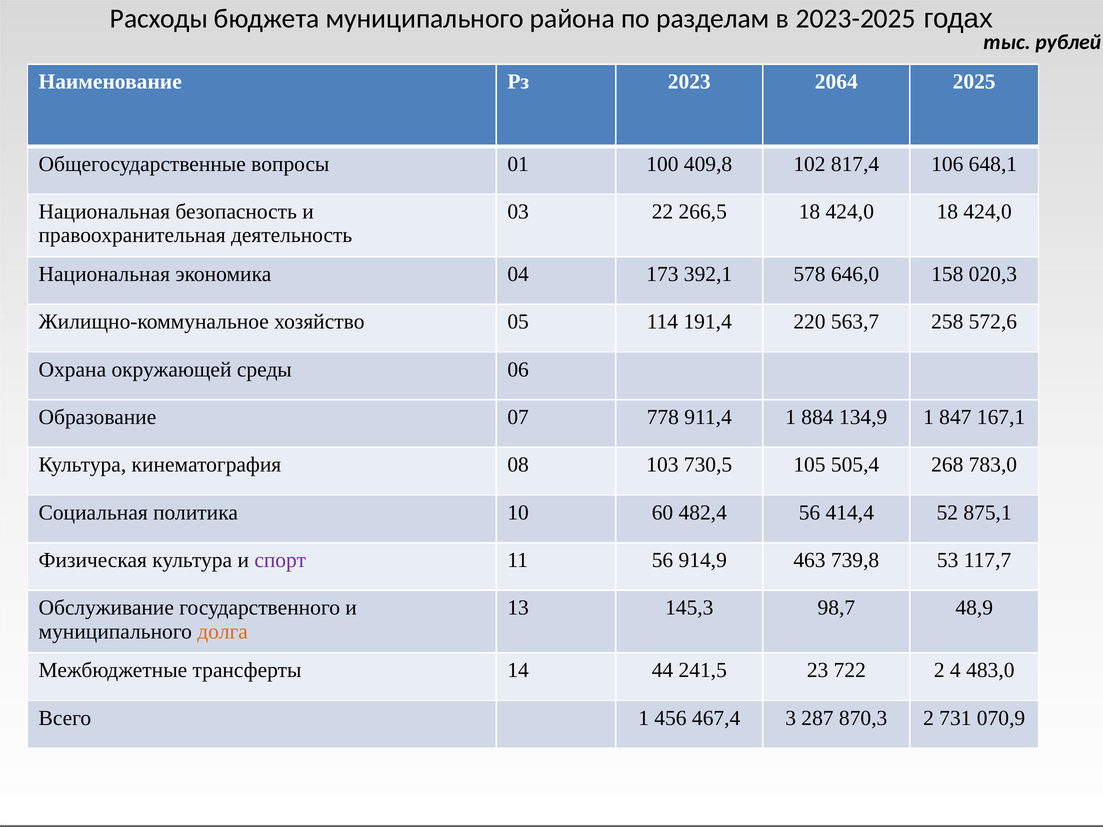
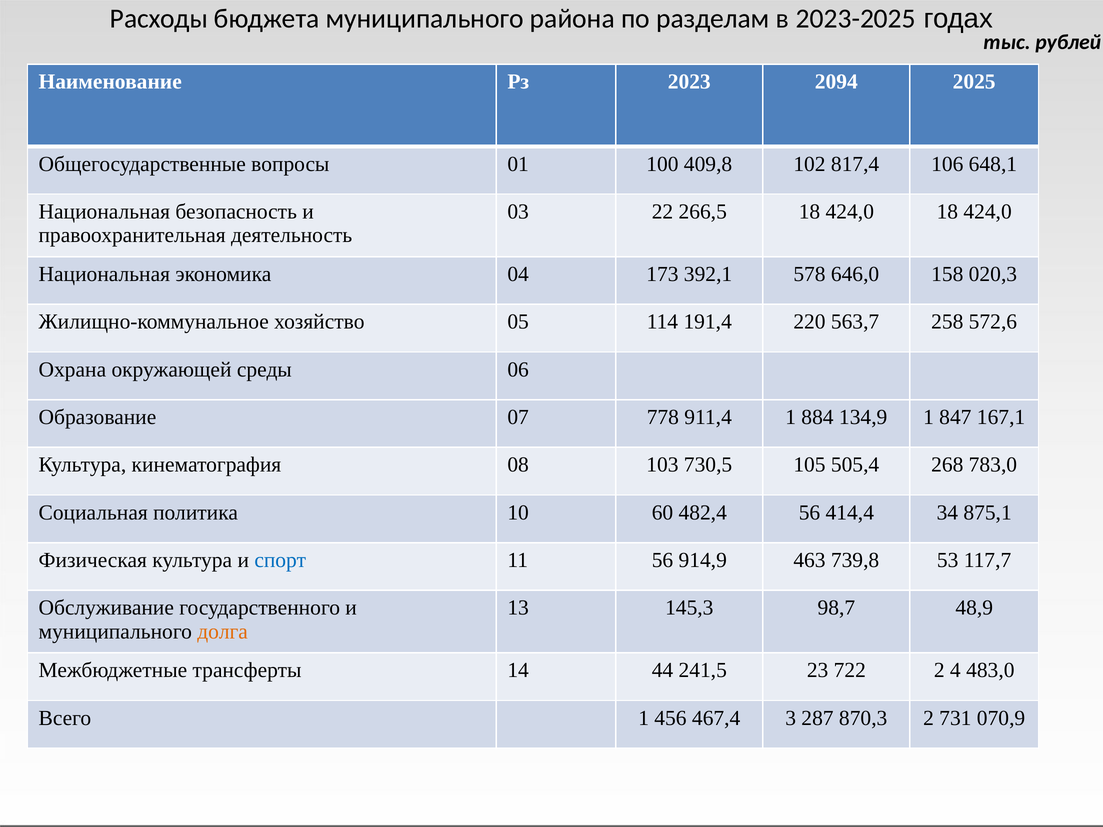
2064: 2064 -> 2094
52: 52 -> 34
спорт colour: purple -> blue
